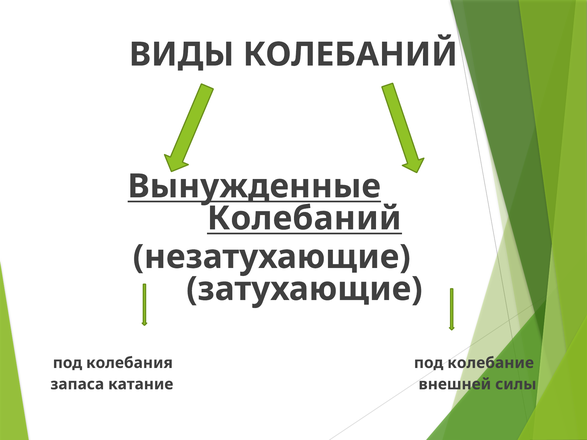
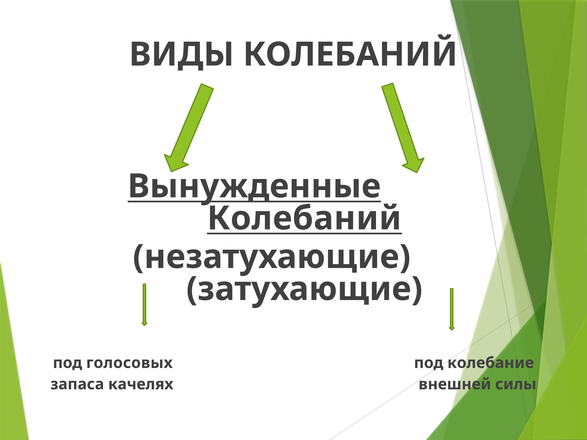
колебания: колебания -> голосовых
катание: катание -> качелях
